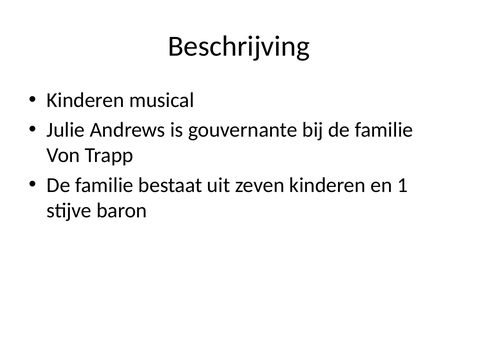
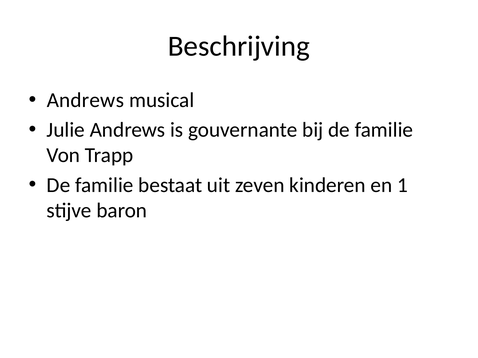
Kinderen at (85, 100): Kinderen -> Andrews
